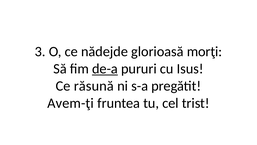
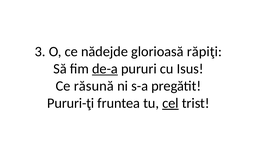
morţi: morţi -> răpiţi
Avem-ţi: Avem-ţi -> Pururi-ţi
cel underline: none -> present
